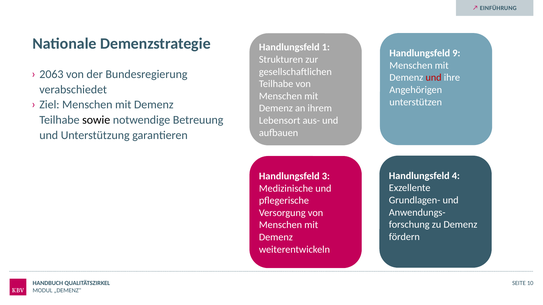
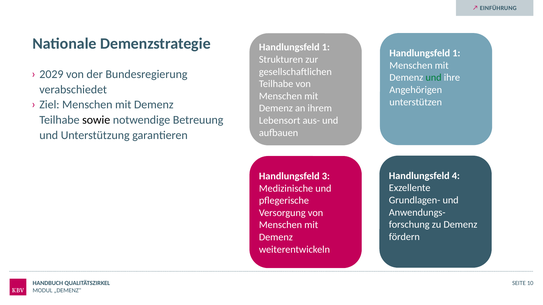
9 at (456, 53): 9 -> 1
2063: 2063 -> 2029
und at (434, 78) colour: red -> green
